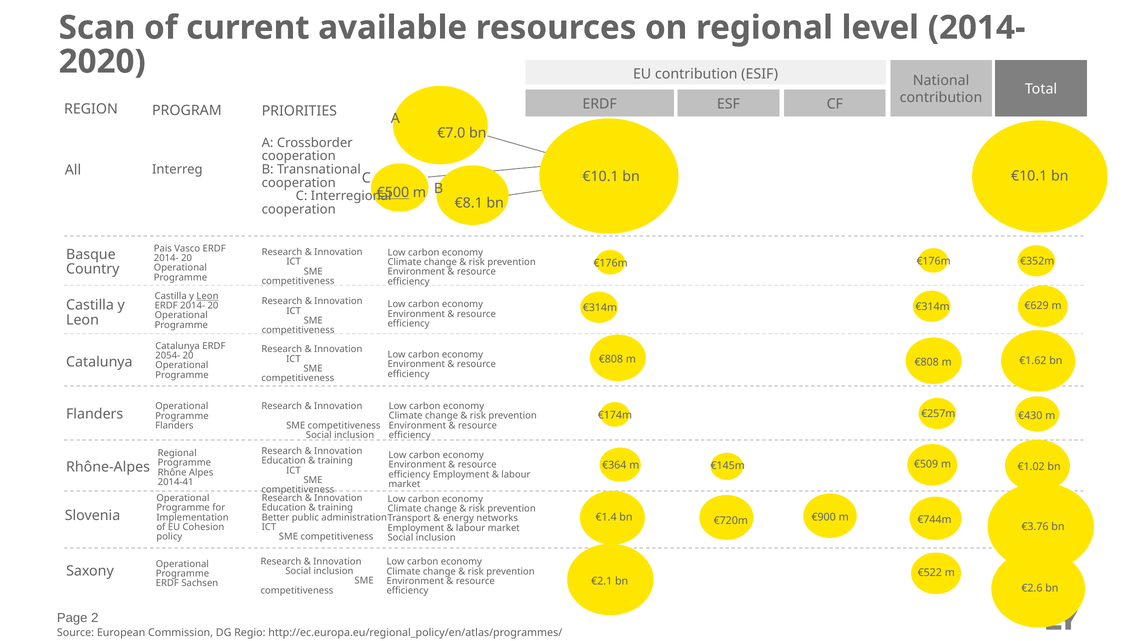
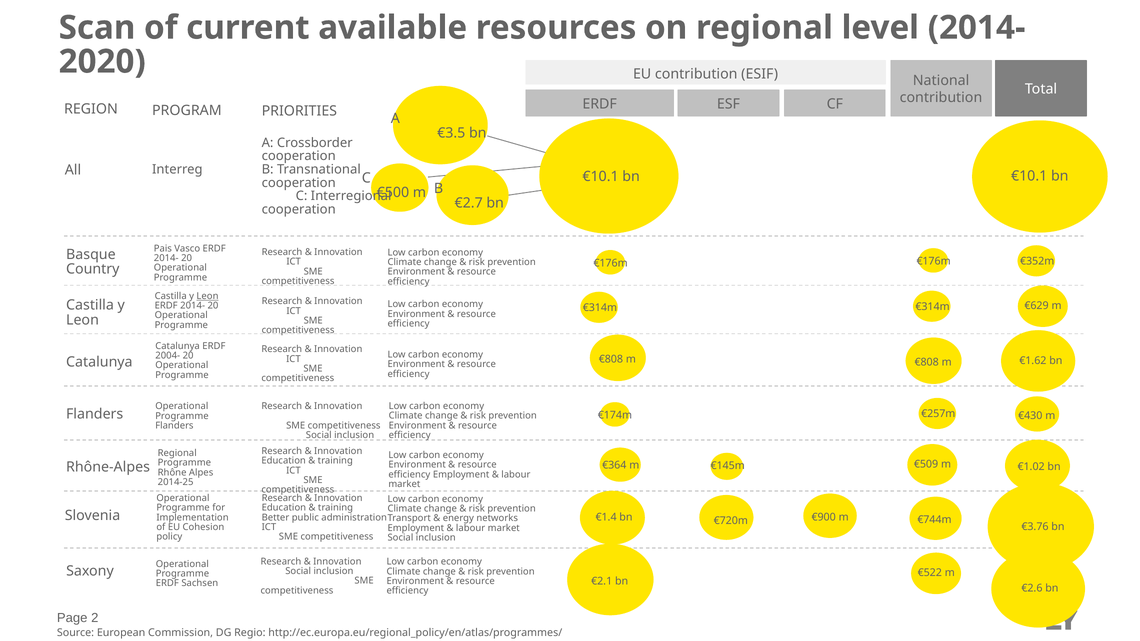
€7.0: €7.0 -> €3.5
€500 underline: present -> none
€8.1: €8.1 -> €2.7
2054-: 2054- -> 2004-
2014-41: 2014-41 -> 2014-25
